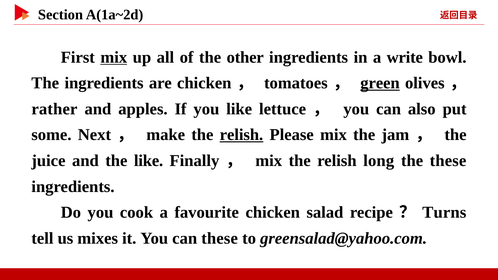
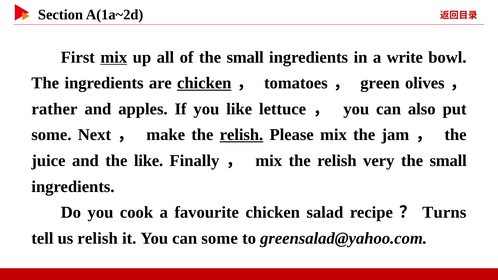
of the other: other -> small
chicken at (204, 83) underline: none -> present
green underline: present -> none
long: long -> very
these at (448, 161): these -> small
us mixes: mixes -> relish
can these: these -> some
